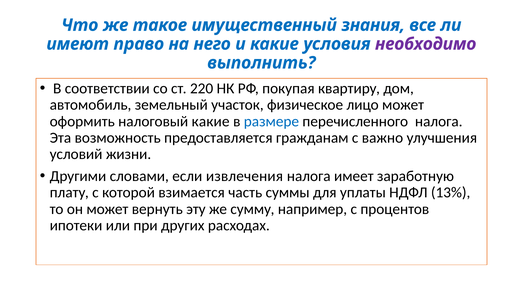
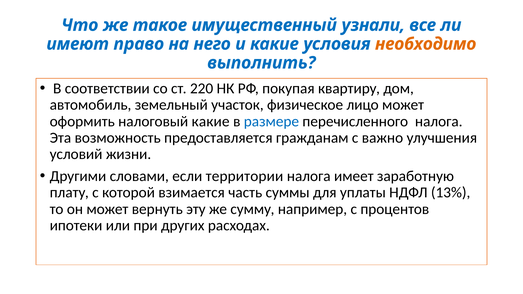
знания: знания -> узнали
необходимо colour: purple -> orange
извлечения: извлечения -> территории
